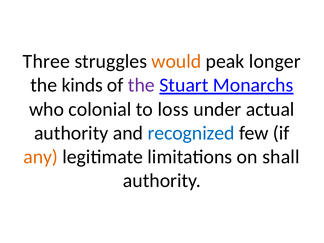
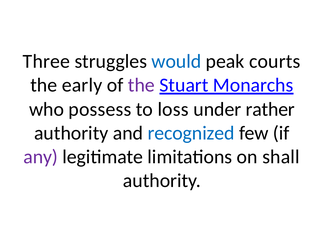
would colour: orange -> blue
longer: longer -> courts
kinds: kinds -> early
colonial: colonial -> possess
actual: actual -> rather
any colour: orange -> purple
